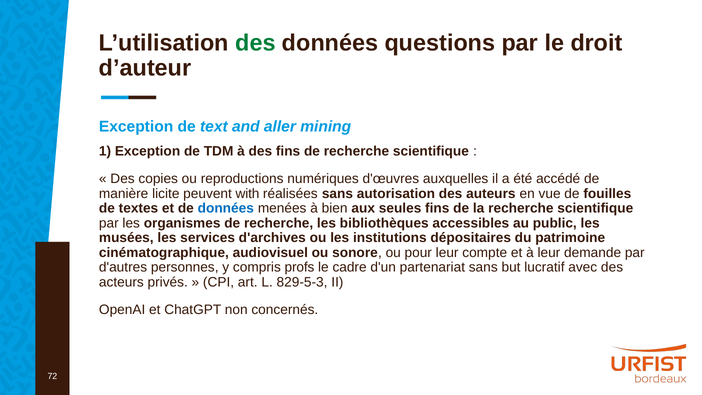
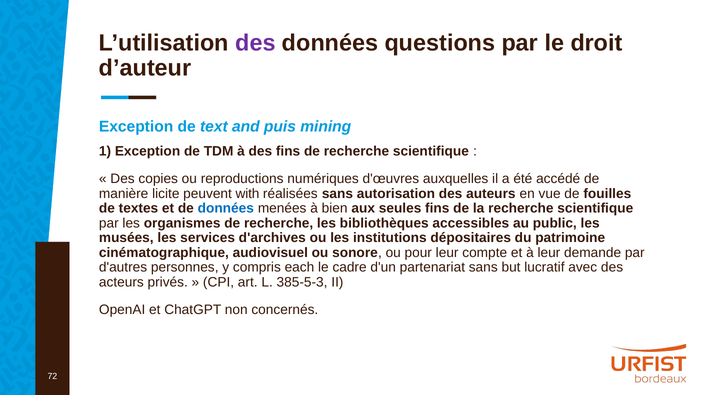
des at (255, 43) colour: green -> purple
aller: aller -> puis
profs: profs -> each
829-5-3: 829-5-3 -> 385-5-3
